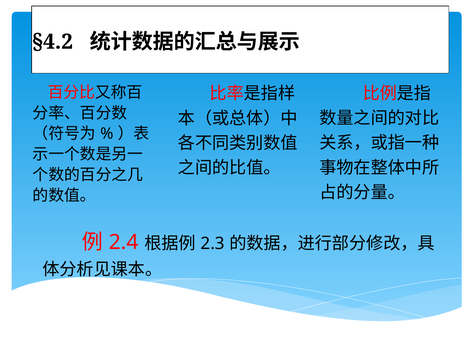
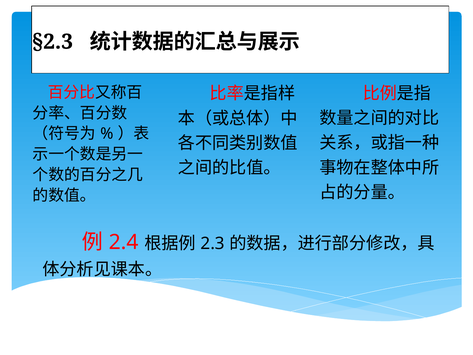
§4.2: §4.2 -> §2.3
